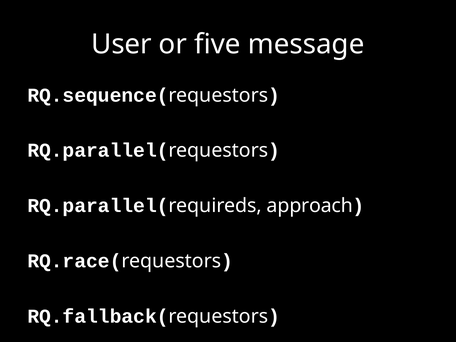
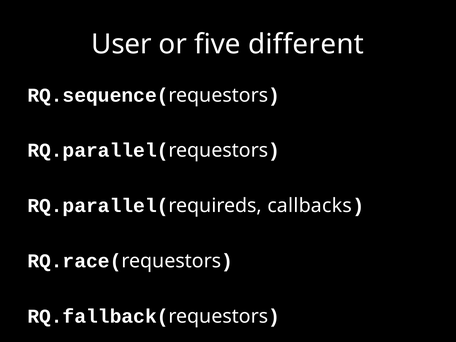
message: message -> different
approach: approach -> callbacks
